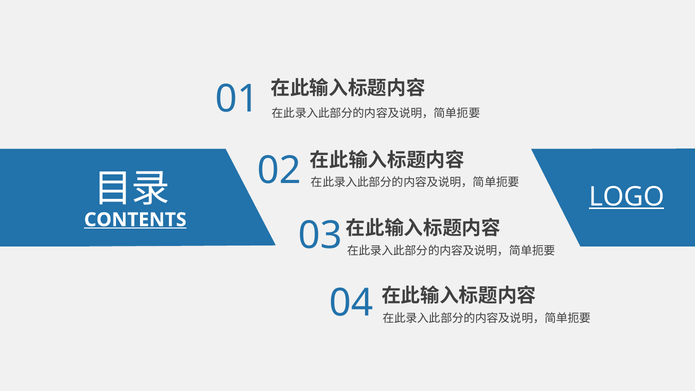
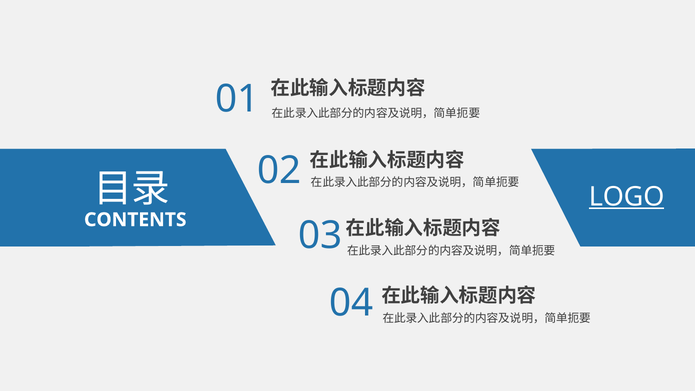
CONTENTS underline: present -> none
